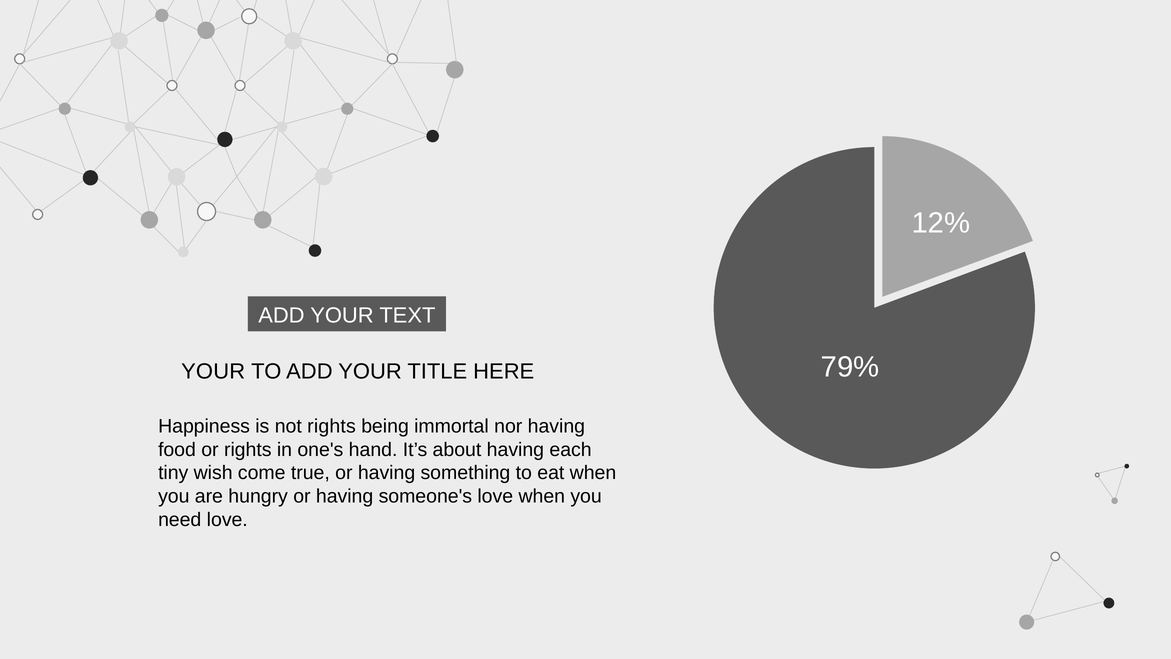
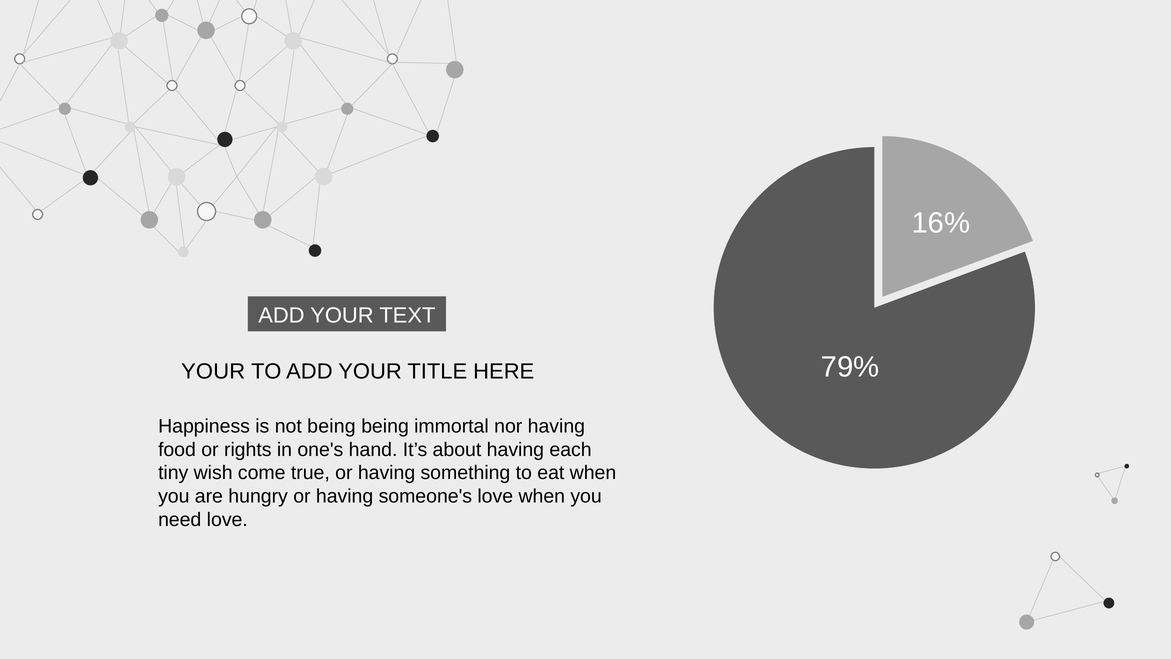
12%: 12% -> 16%
not rights: rights -> being
